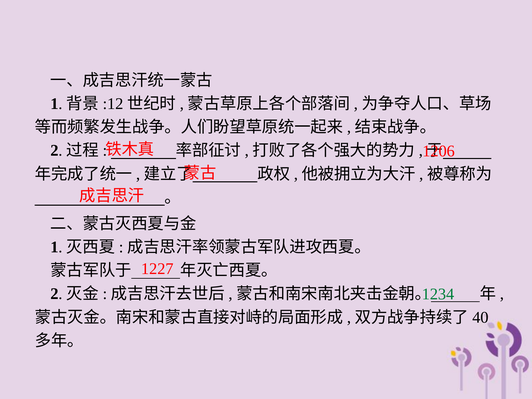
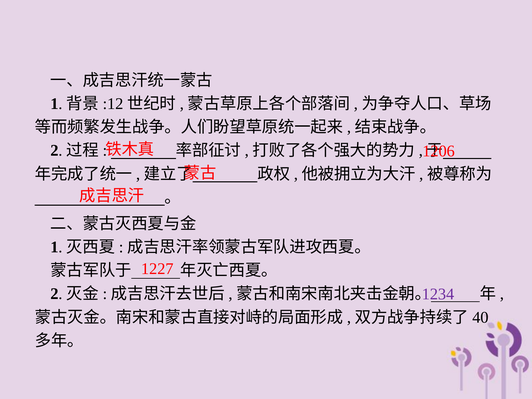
1234 colour: green -> purple
